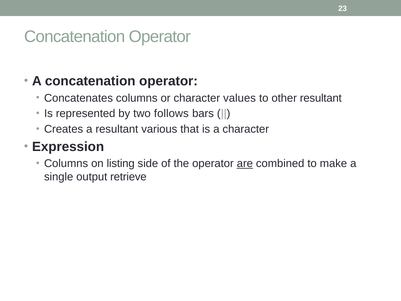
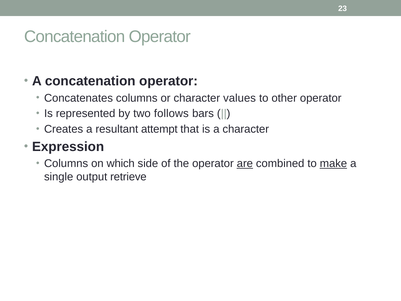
other resultant: resultant -> operator
various: various -> attempt
listing: listing -> which
make underline: none -> present
